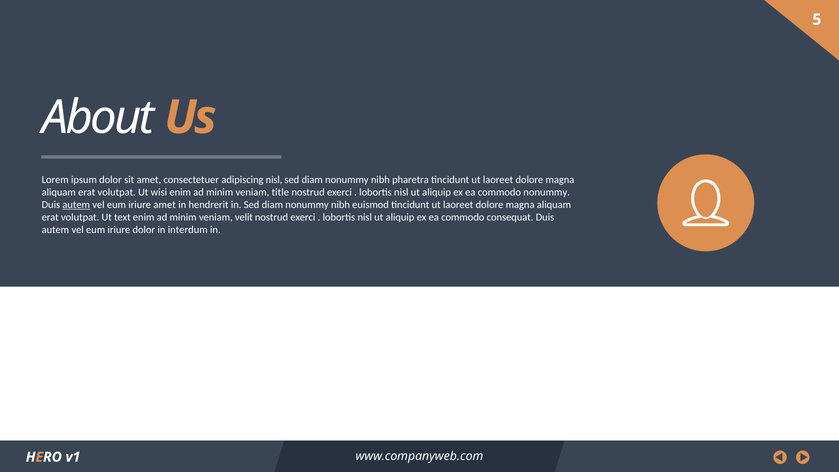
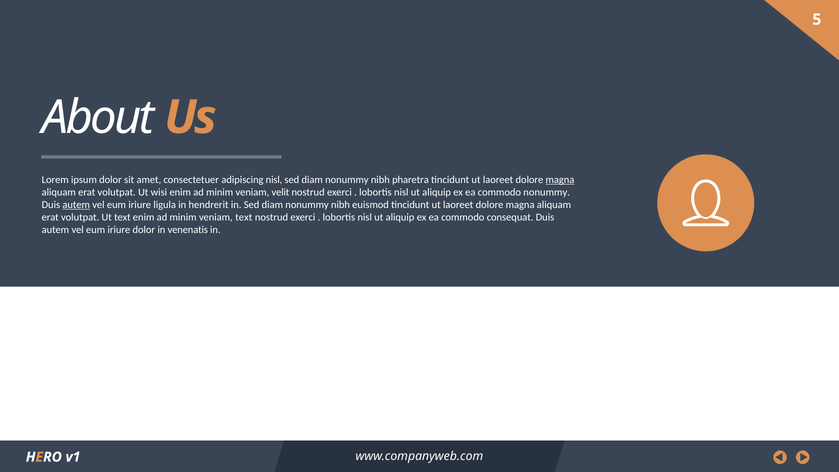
magna at (560, 180) underline: none -> present
title: title -> velit
iriure amet: amet -> ligula
veniam velit: velit -> text
interdum: interdum -> venenatis
